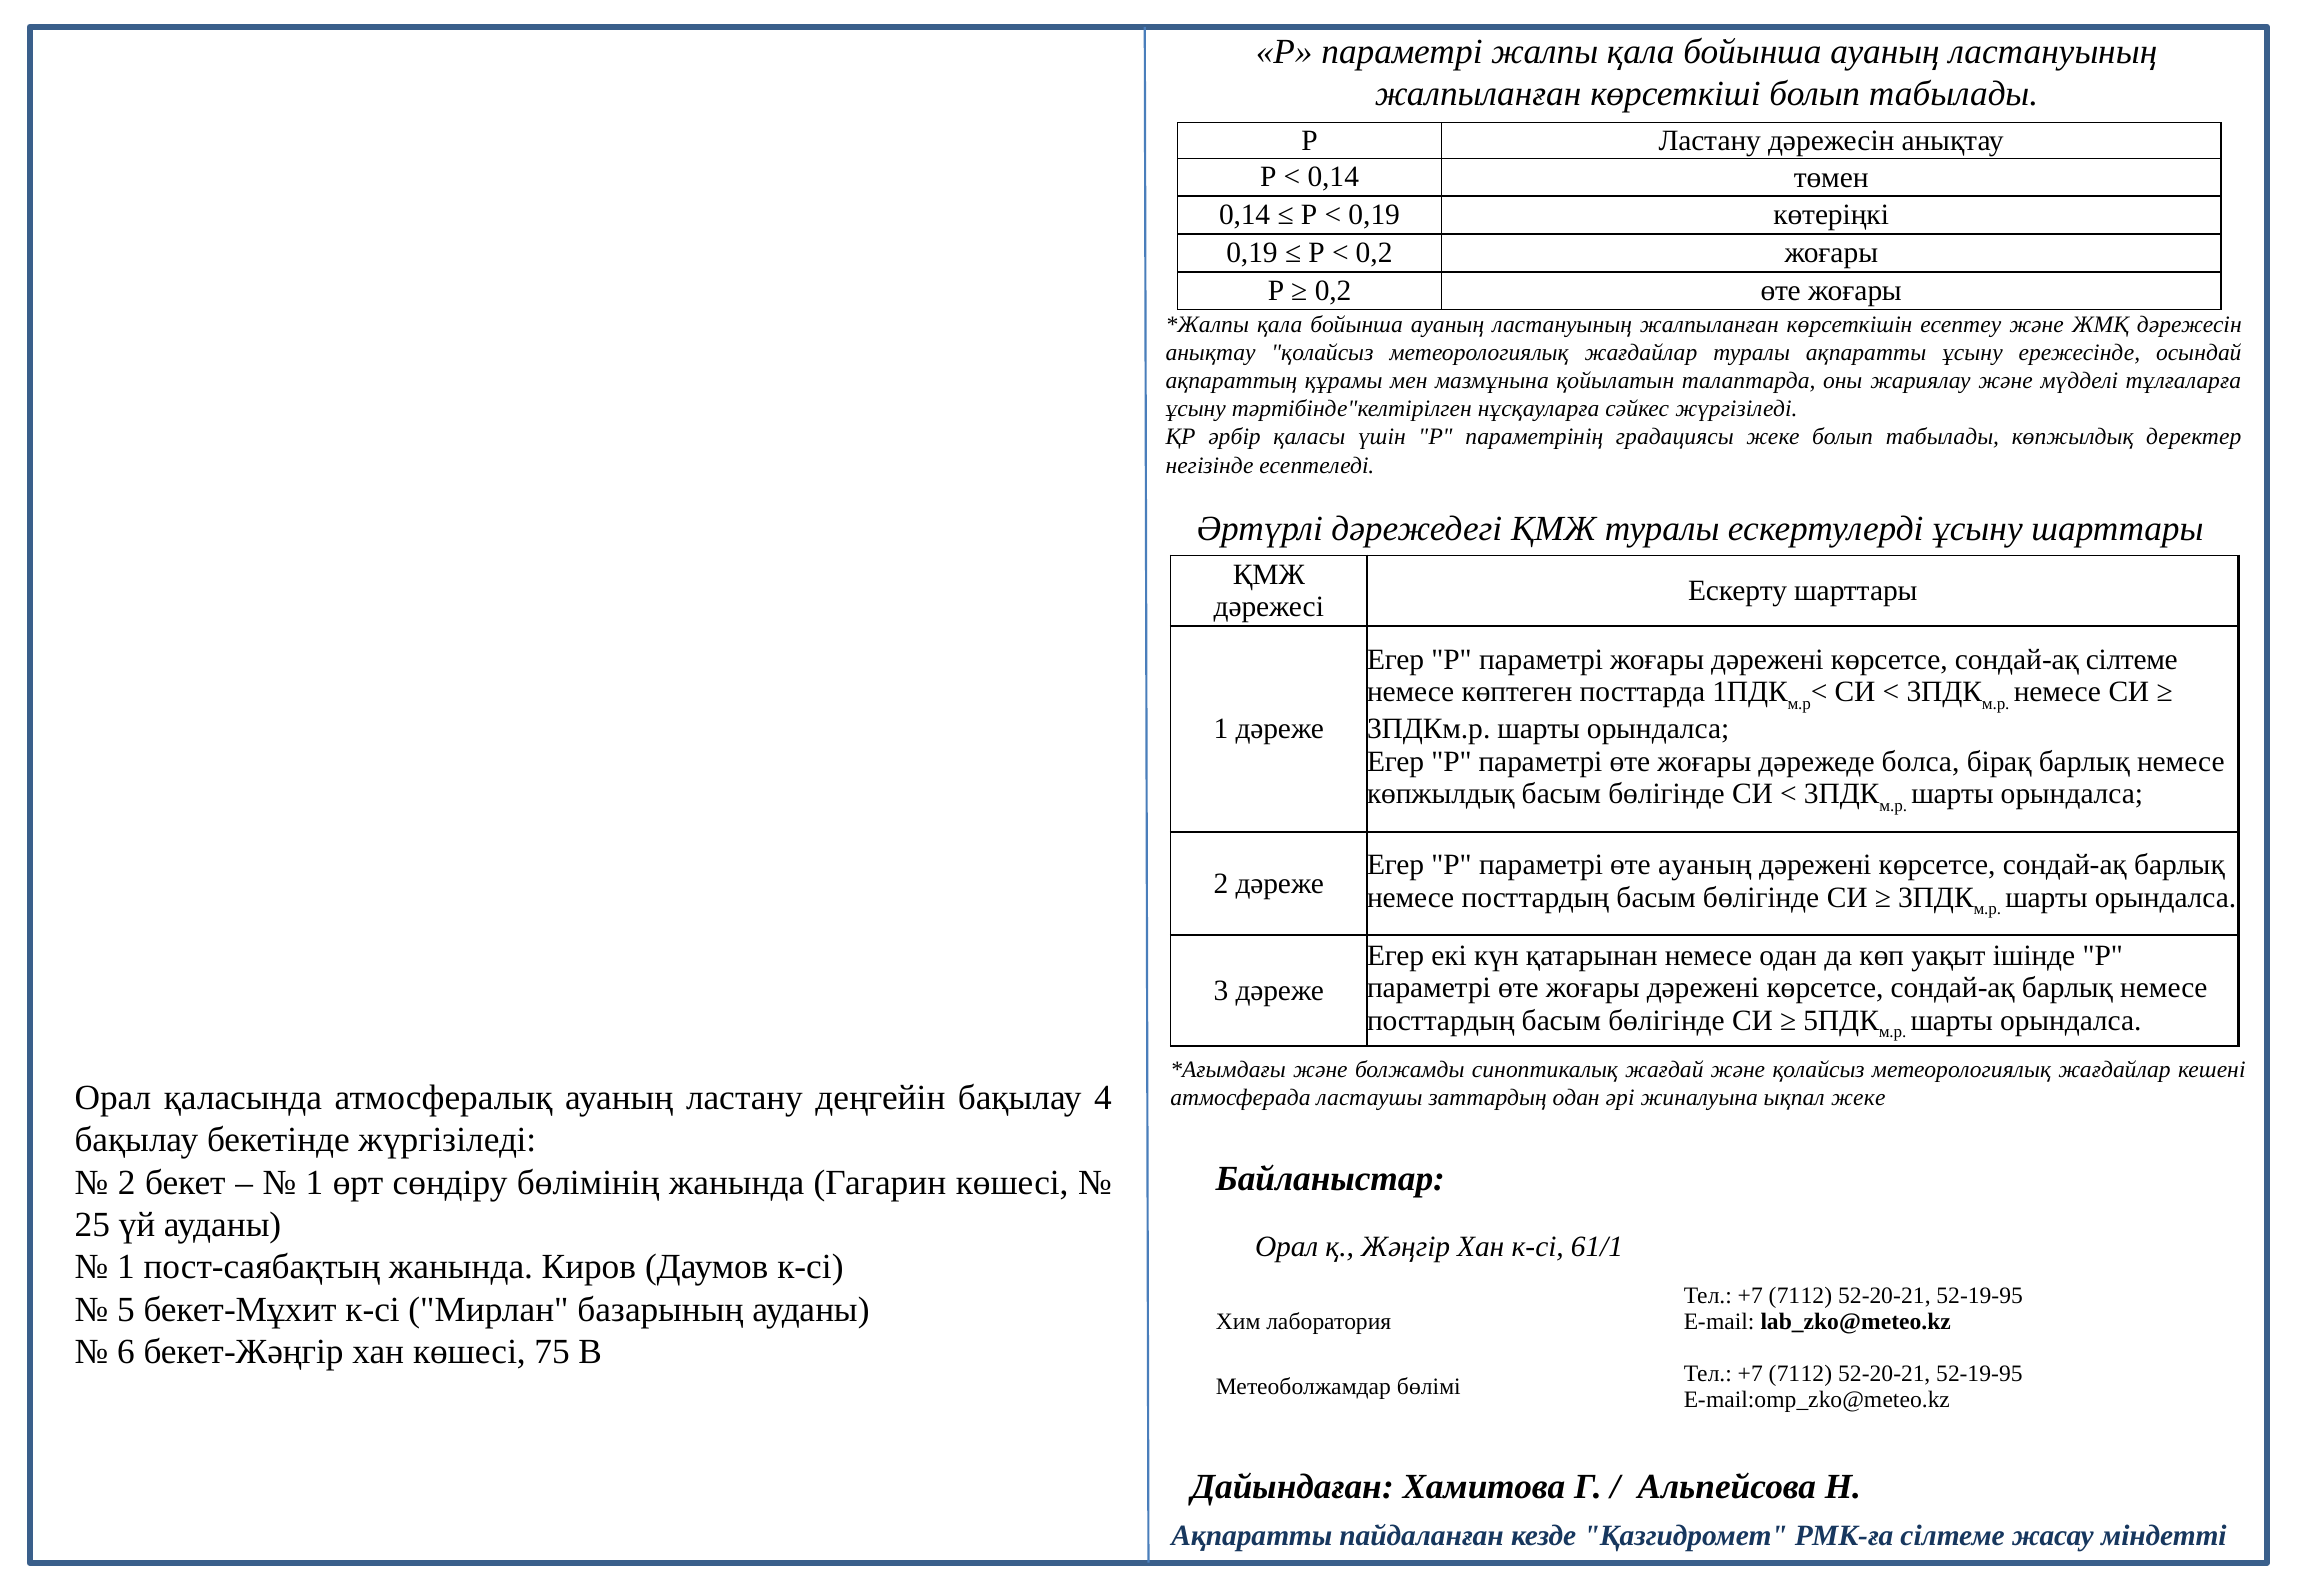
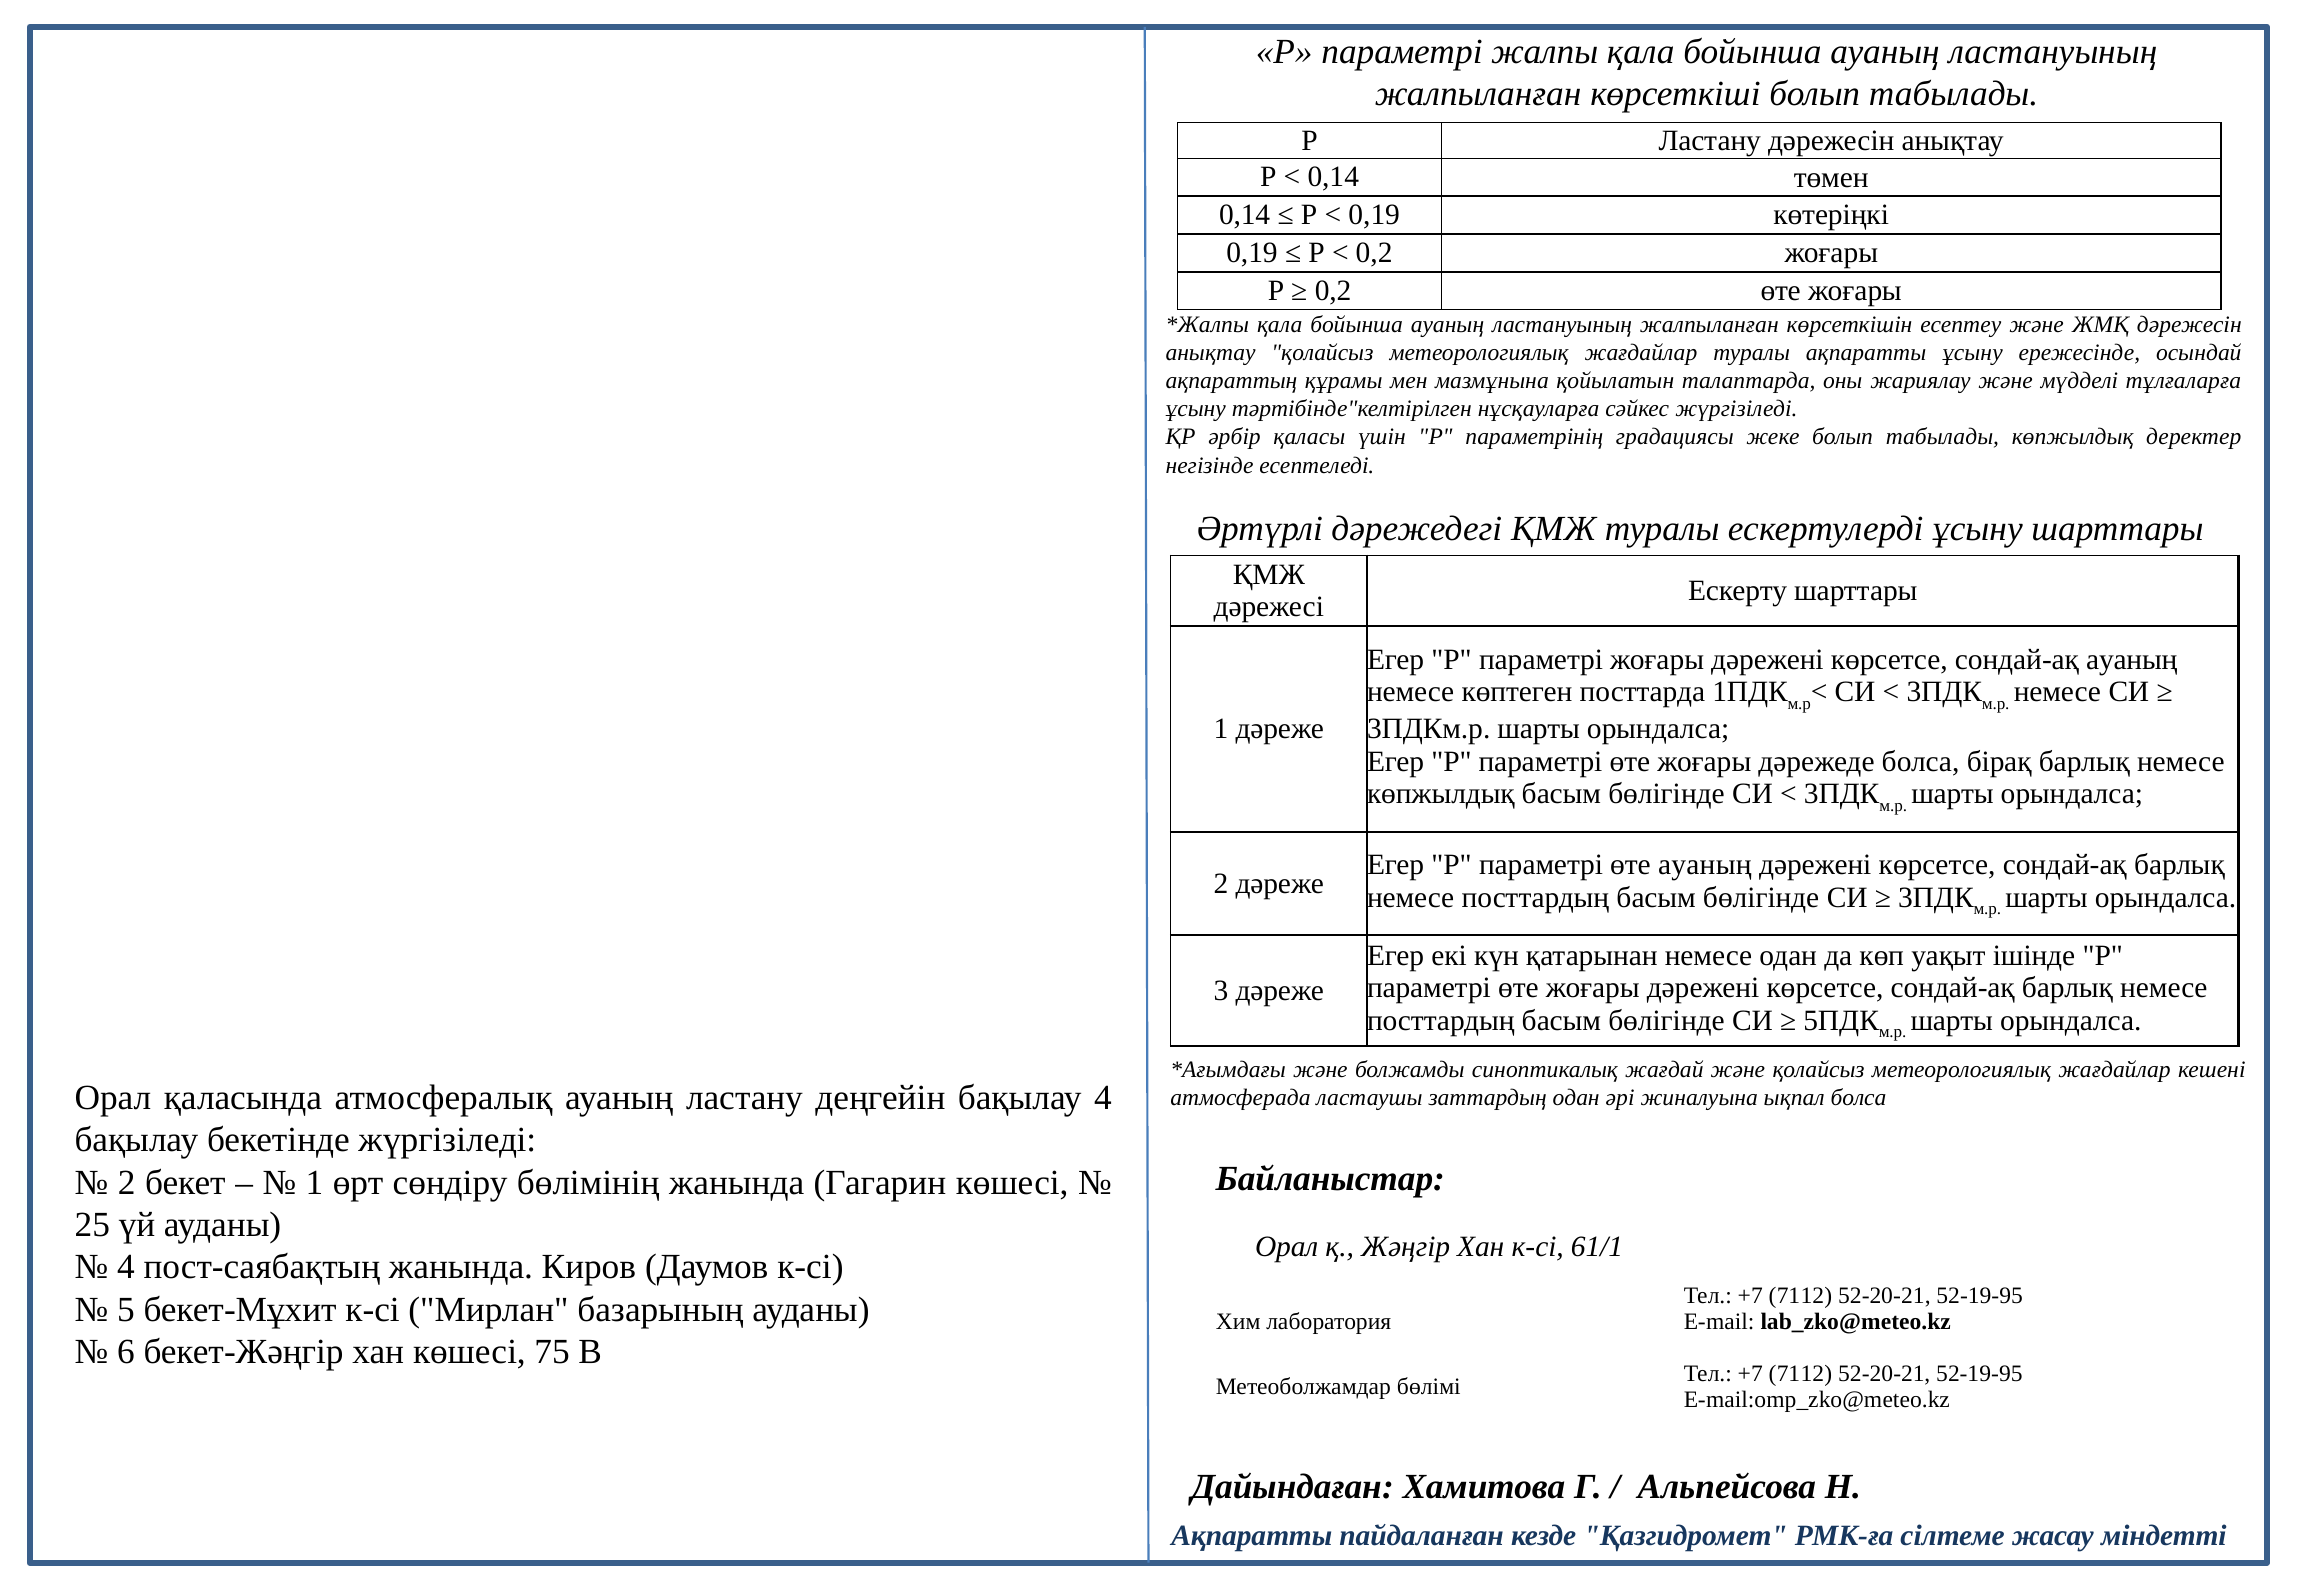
сондай-ақ сілтеме: сілтеме -> ауаның
ықпал жеке: жеке -> болса
1 at (126, 1267): 1 -> 4
